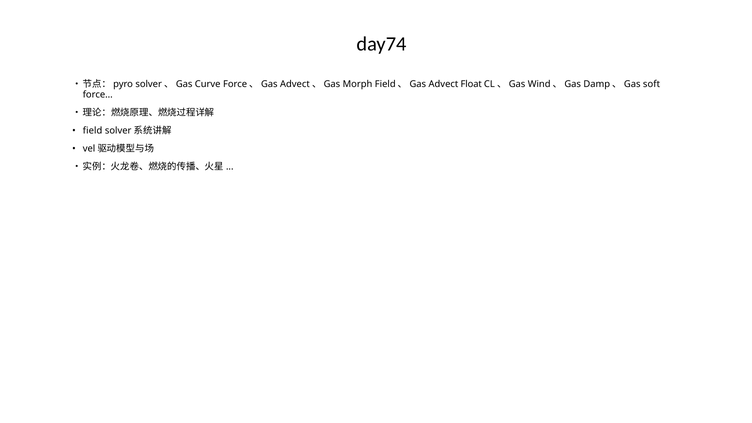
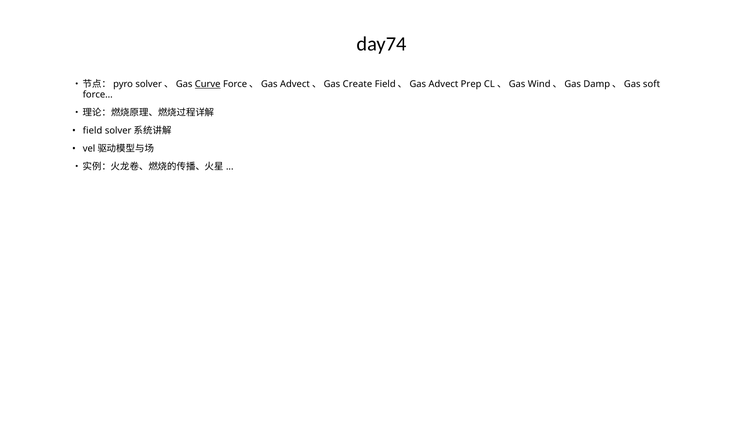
Curve underline: none -> present
Morph: Morph -> Create
Float: Float -> Prep
